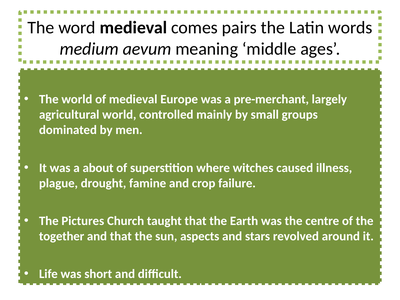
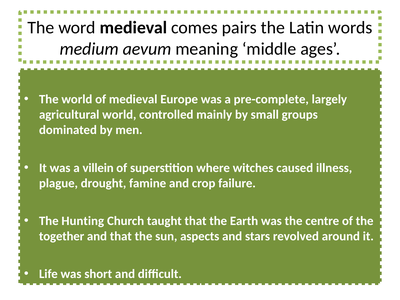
pre-merchant: pre-merchant -> pre-complete
about: about -> villein
Pictures: Pictures -> Hunting
